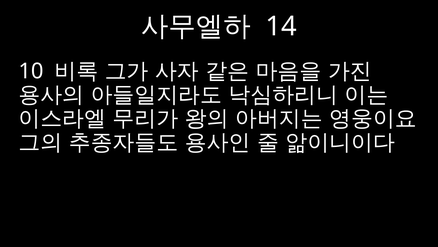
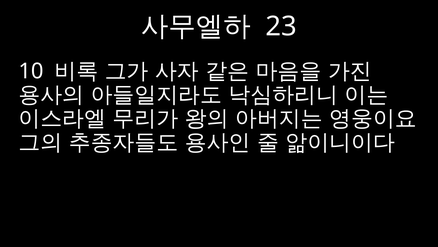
14: 14 -> 23
